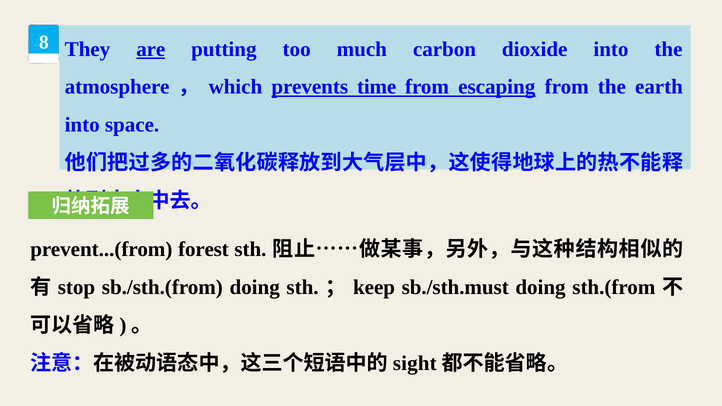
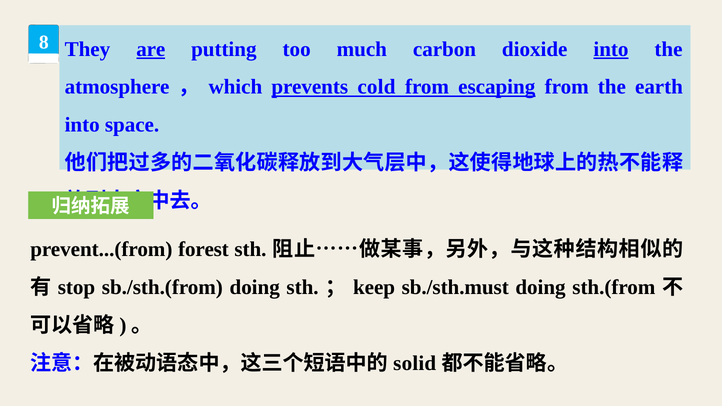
into at (611, 49) underline: none -> present
time: time -> cold
sight: sight -> solid
